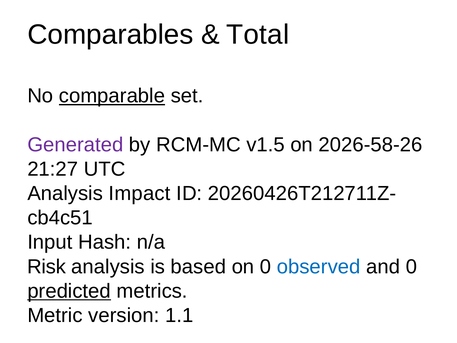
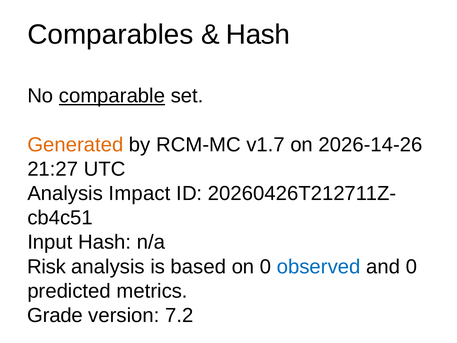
Total at (258, 35): Total -> Hash
Generated colour: purple -> orange
v1.5: v1.5 -> v1.7
2026-58-26: 2026-58-26 -> 2026-14-26
predicted underline: present -> none
Metric: Metric -> Grade
1.1: 1.1 -> 7.2
